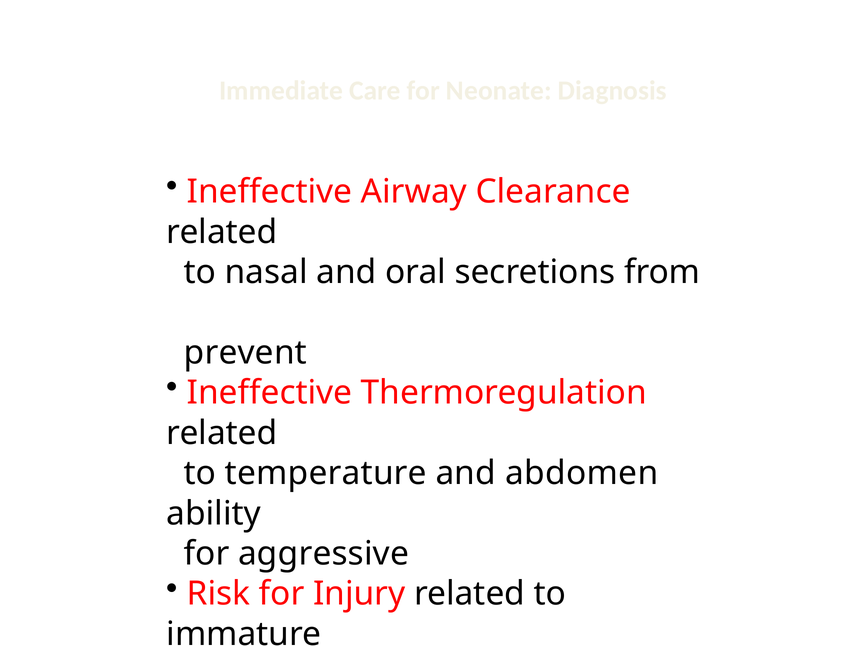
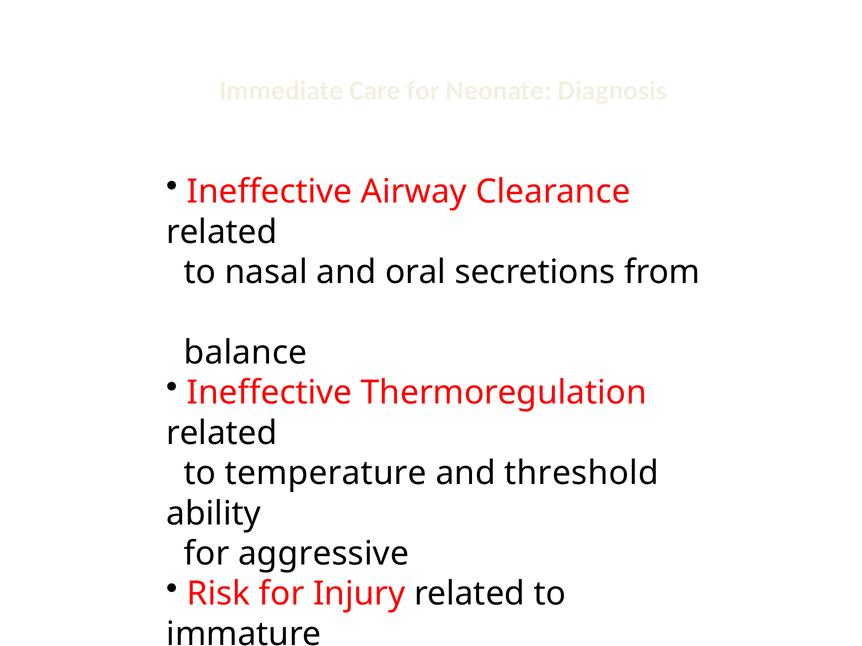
prevent: prevent -> balance
abdomen: abdomen -> threshold
